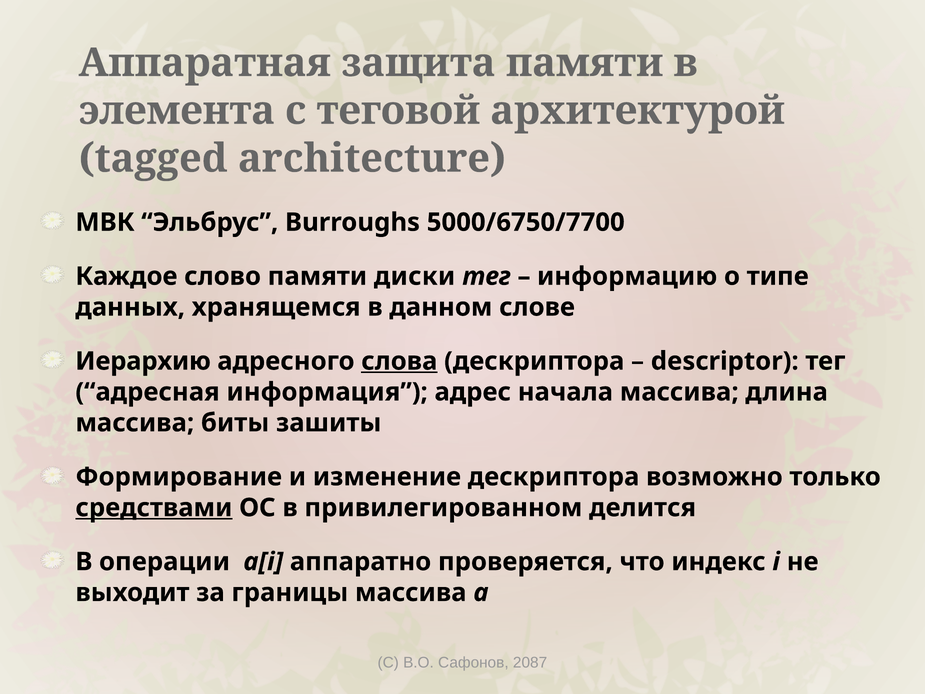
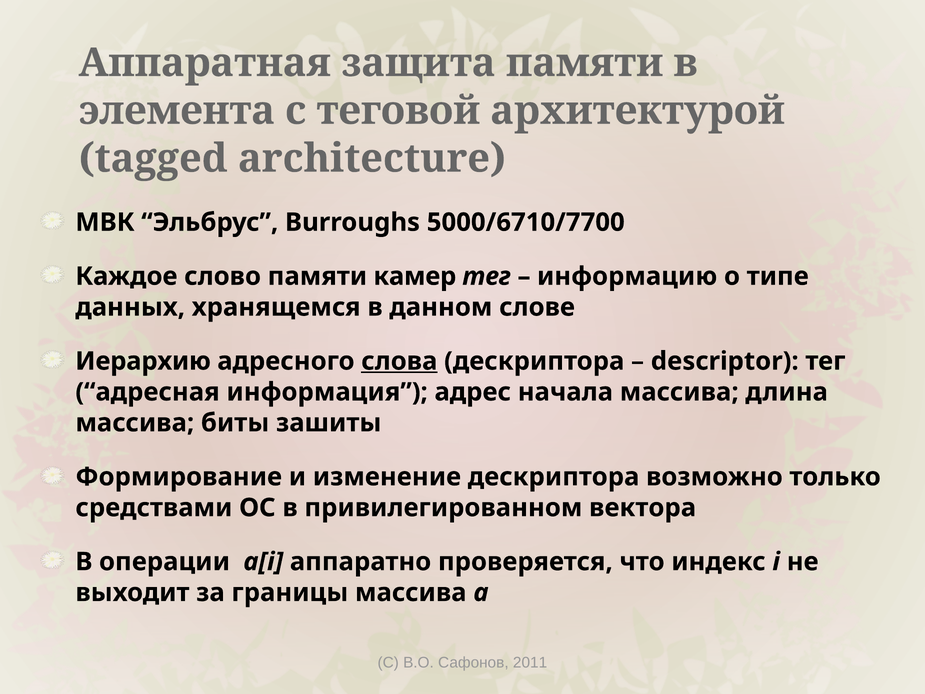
5000/6750/7700: 5000/6750/7700 -> 5000/6710/7700
диски: диски -> камер
средствами underline: present -> none
делится: делится -> вектора
2087: 2087 -> 2011
